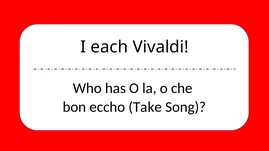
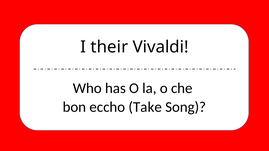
each: each -> their
